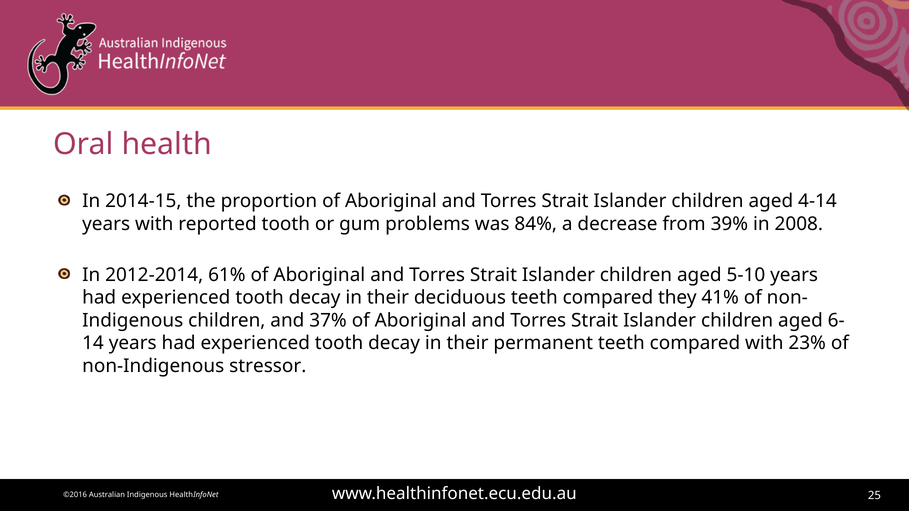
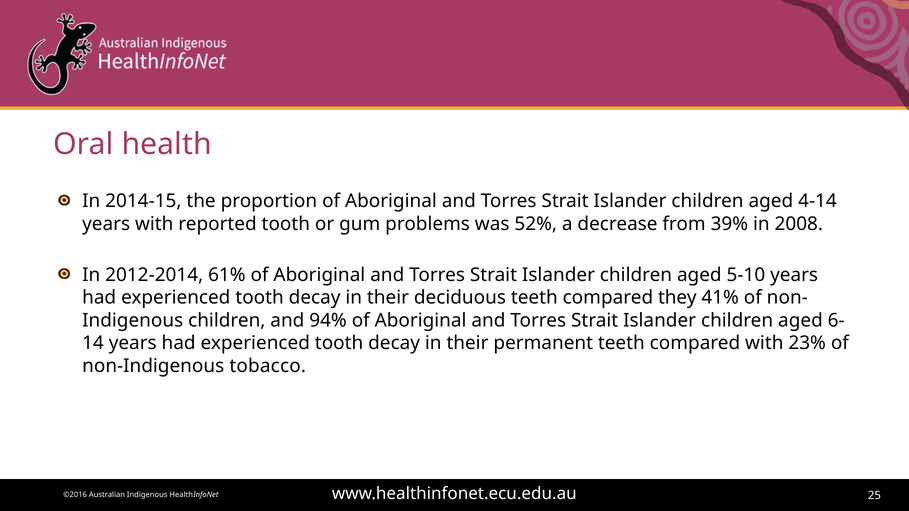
84%: 84% -> 52%
37%: 37% -> 94%
stressor: stressor -> tobacco
